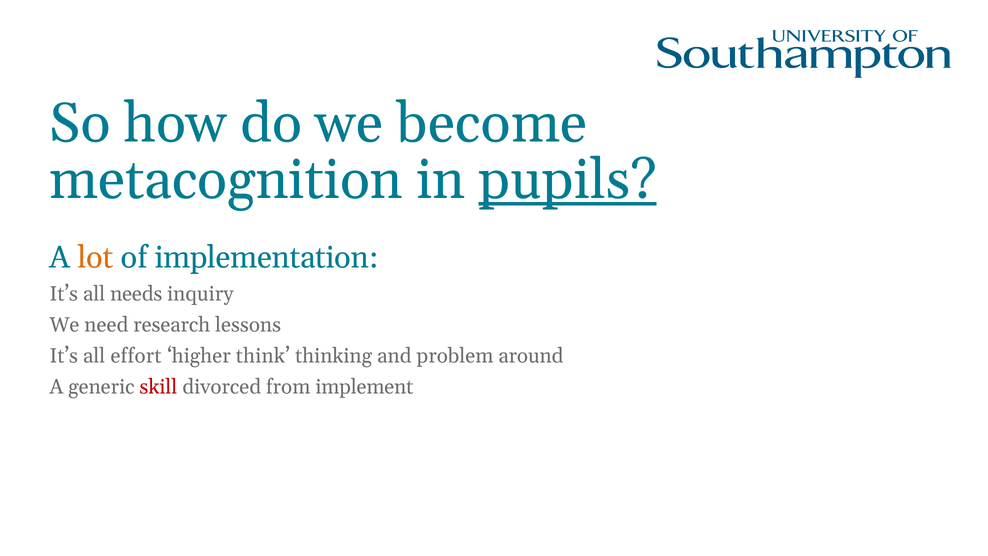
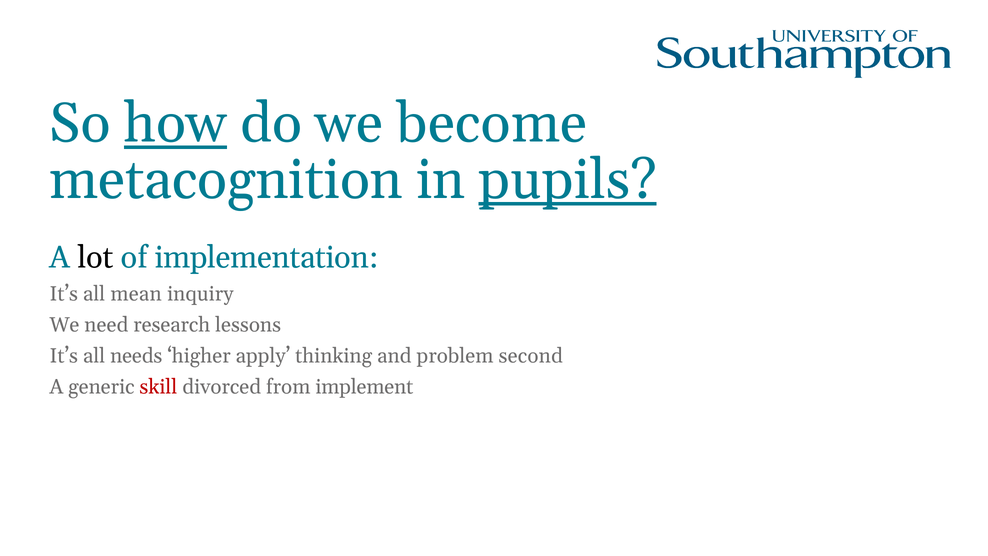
how underline: none -> present
lot colour: orange -> black
needs: needs -> mean
effort: effort -> needs
think: think -> apply
around: around -> second
